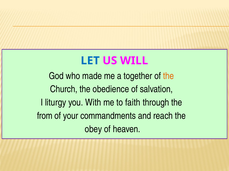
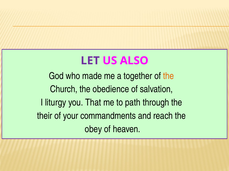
LET colour: blue -> purple
WILL: WILL -> ALSO
With: With -> That
faith: faith -> path
from: from -> their
